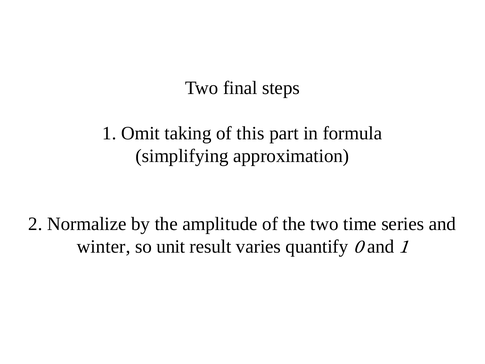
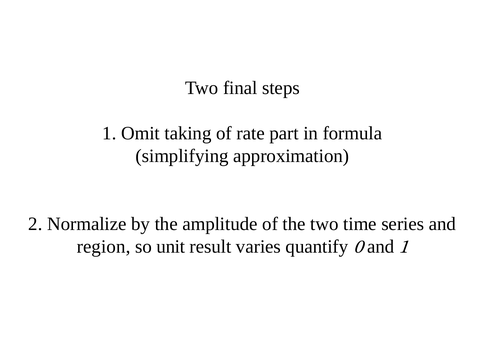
this: this -> rate
winter: winter -> region
